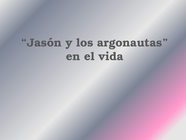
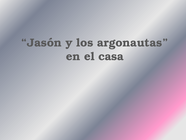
vida: vida -> casa
